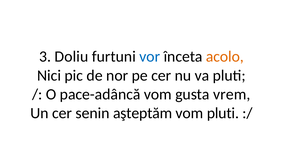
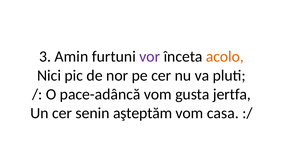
Doliu: Doliu -> Amin
vor colour: blue -> purple
vrem: vrem -> jertfa
vom pluti: pluti -> casa
